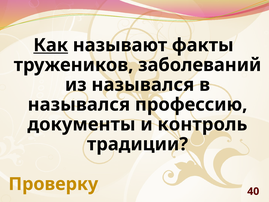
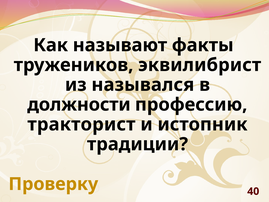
Как underline: present -> none
заболеваний: заболеваний -> эквилибрист
назывался at (79, 104): назывался -> должности
документы: документы -> тракторист
контроль: контроль -> истопник
